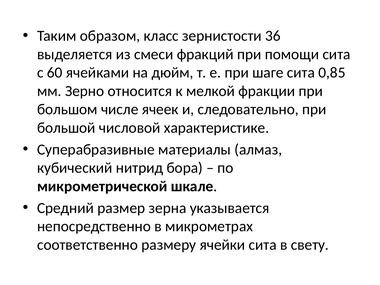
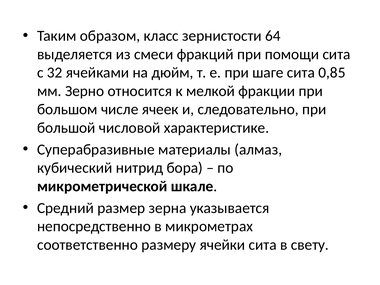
36: 36 -> 64
60: 60 -> 32
